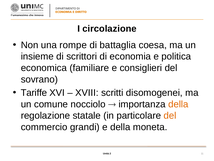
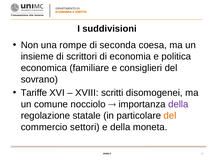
circolazione: circolazione -> suddivisioni
battaglia: battaglia -> seconda
della at (178, 104) colour: orange -> purple
grandi: grandi -> settori
